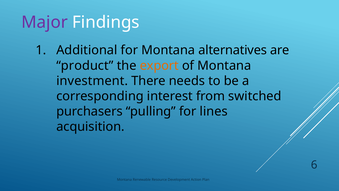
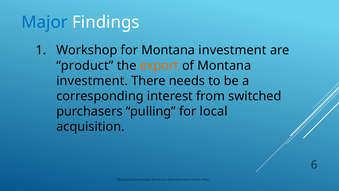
Major colour: purple -> blue
Additional: Additional -> Workshop
for Montana alternatives: alternatives -> investment
lines: lines -> local
